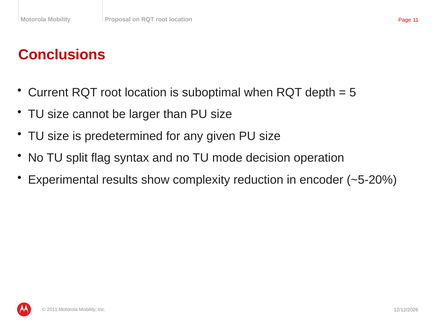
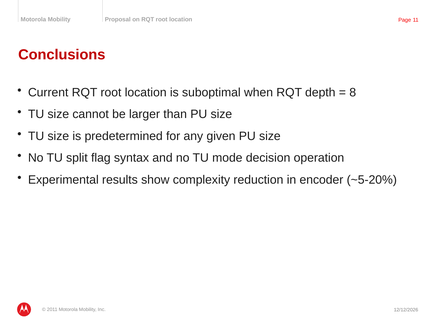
5: 5 -> 8
